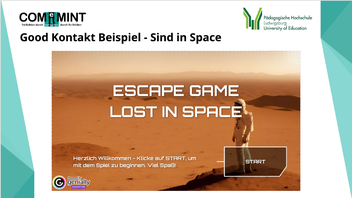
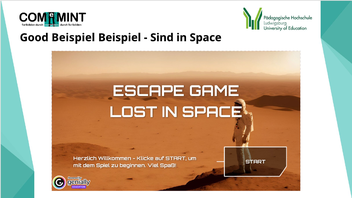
Good Kontakt: Kontakt -> Beispiel
